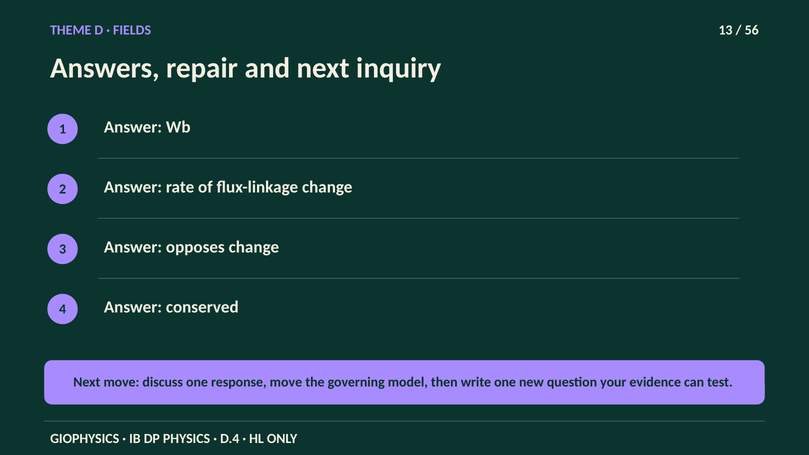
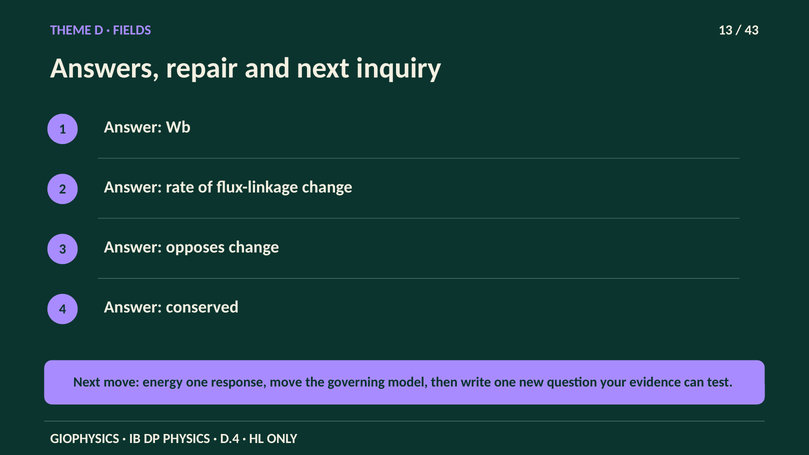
56: 56 -> 43
discuss: discuss -> energy
